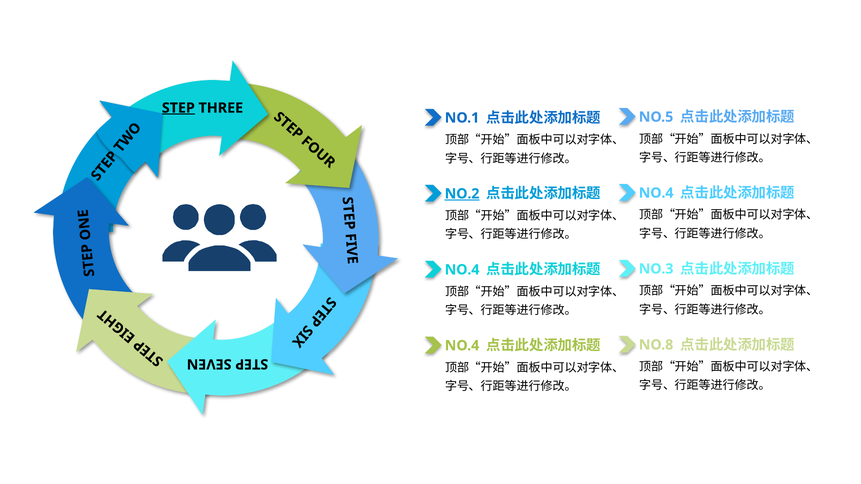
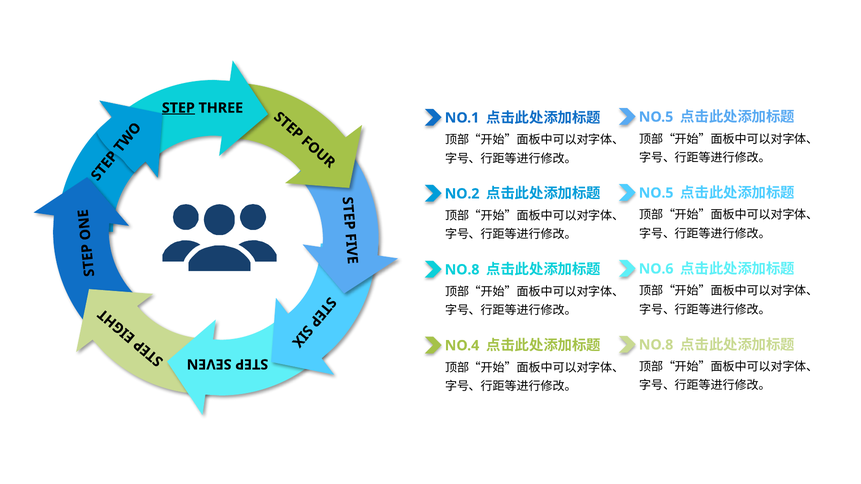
NO.4 at (656, 193): NO.4 -> NO.5
NO.2 underline: present -> none
NO.3: NO.3 -> NO.6
NO.4 at (462, 270): NO.4 -> NO.8
